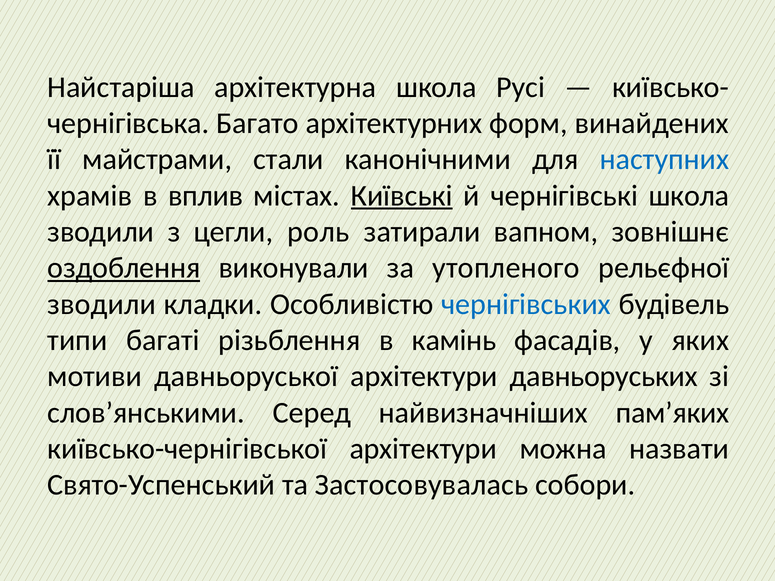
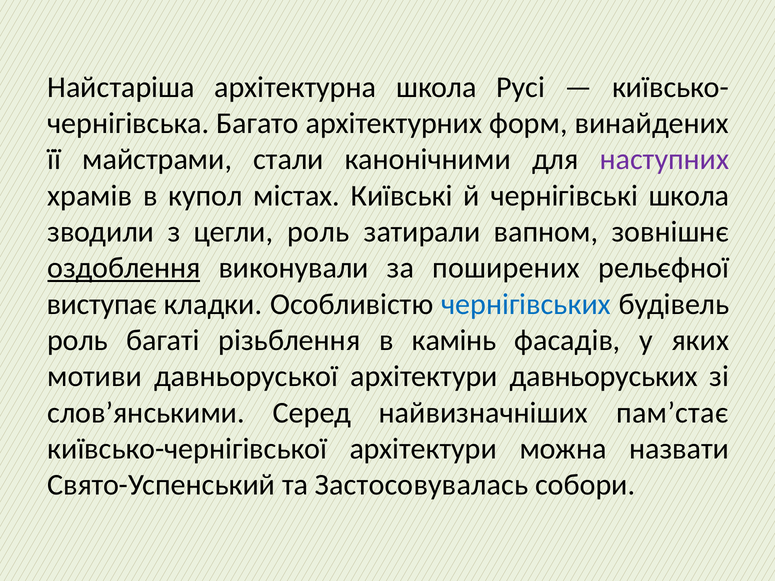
наступних colour: blue -> purple
вплив: вплив -> купол
Київські underline: present -> none
утопленого: утопленого -> поширених
зводили at (102, 304): зводили -> виступає
типи at (77, 341): типи -> роль
пам’яких: пам’яких -> пам’стає
